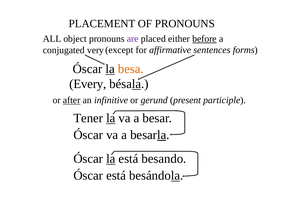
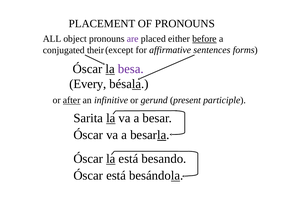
very: very -> their
besa colour: orange -> purple
Tener: Tener -> Sarita
